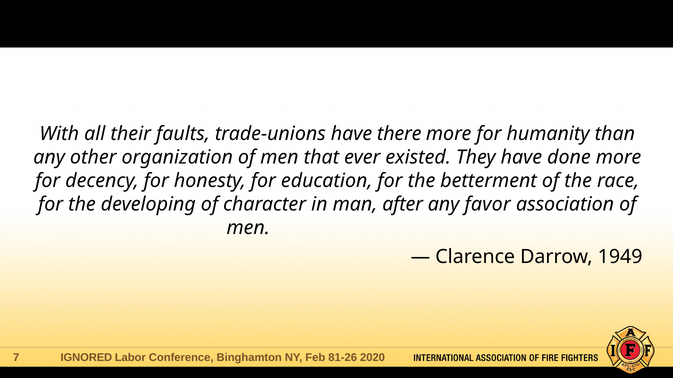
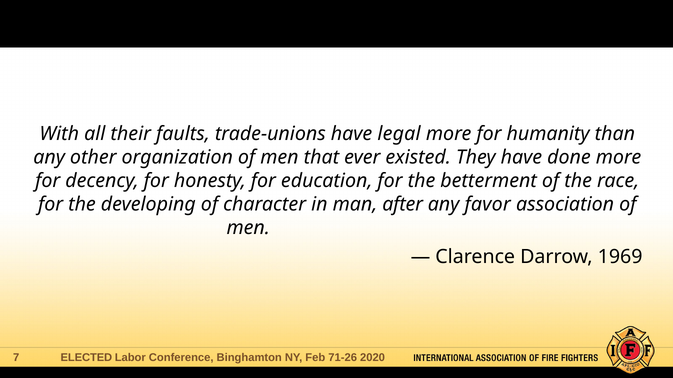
there: there -> legal
1949: 1949 -> 1969
IGNORED: IGNORED -> ELECTED
81-26: 81-26 -> 71-26
